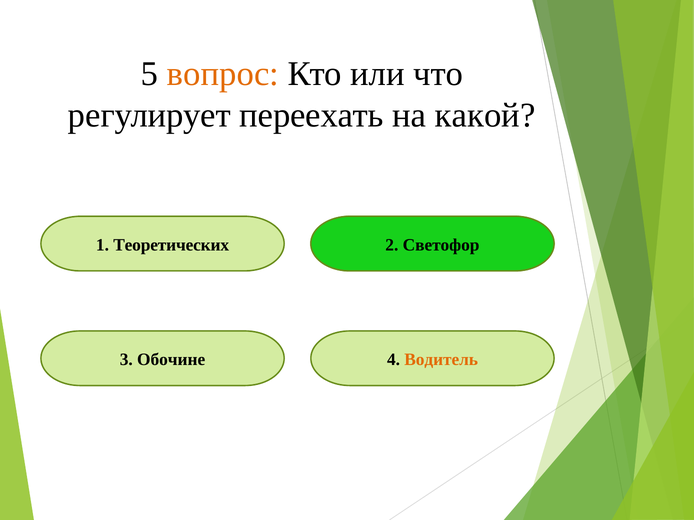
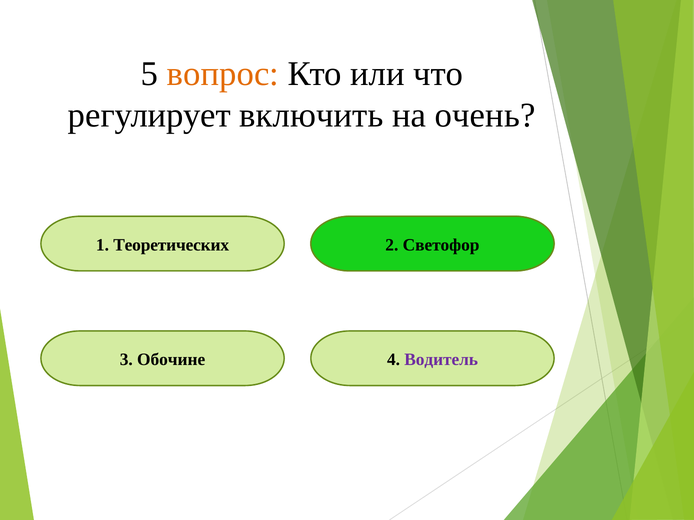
переехать: переехать -> включить
какой: какой -> очень
Водитель colour: orange -> purple
